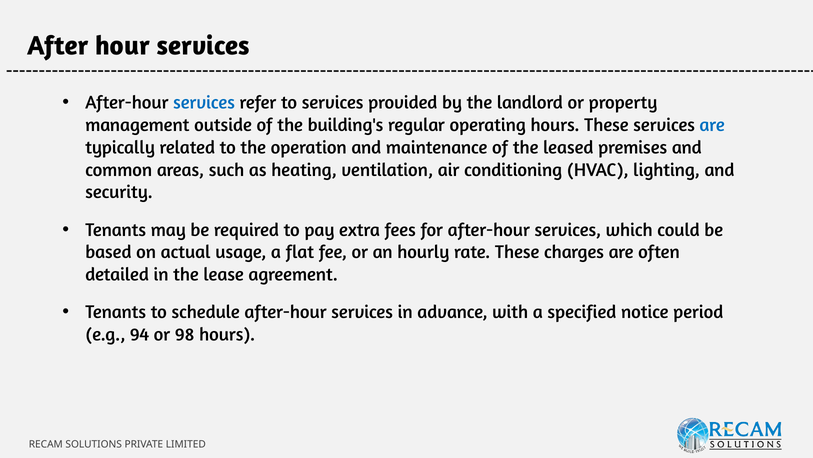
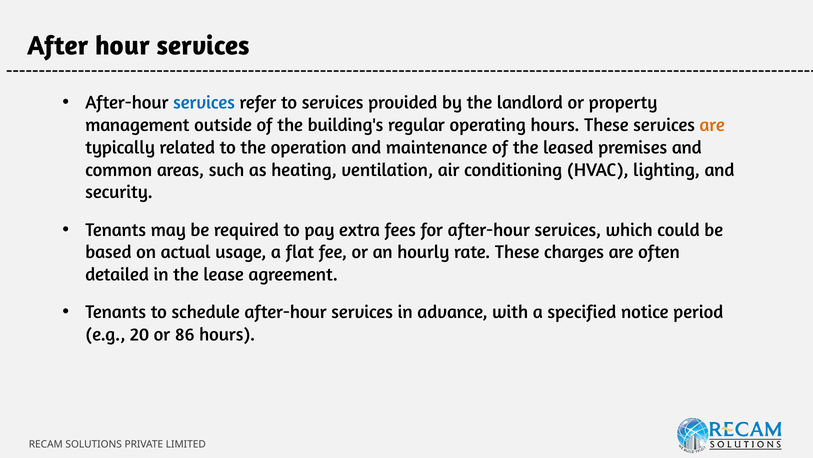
are at (712, 125) colour: blue -> orange
94: 94 -> 20
98: 98 -> 86
